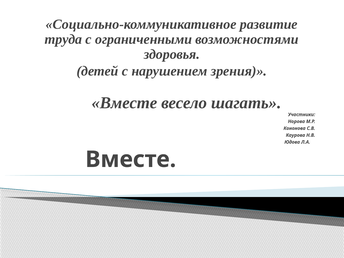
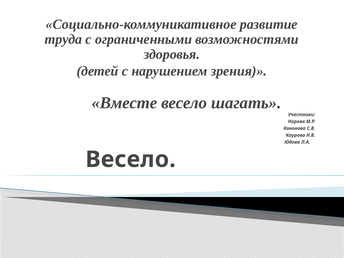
Вместе at (131, 159): Вместе -> Весело
